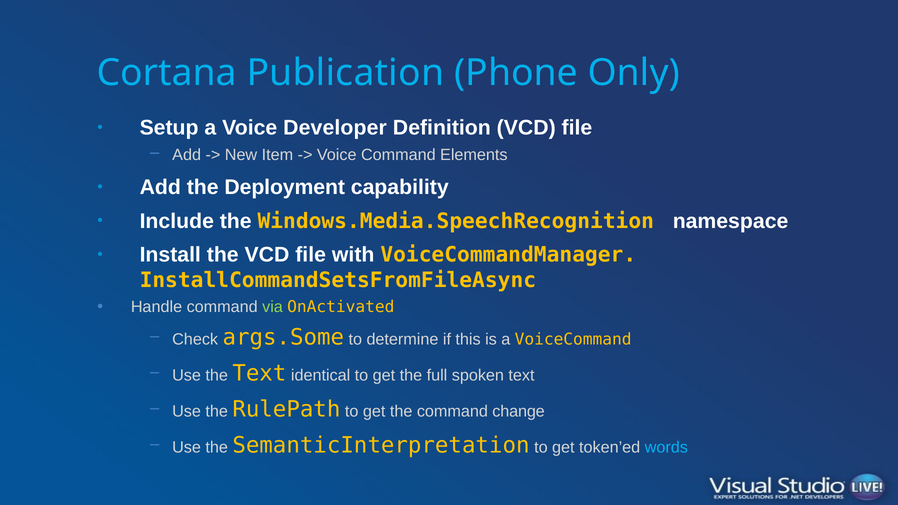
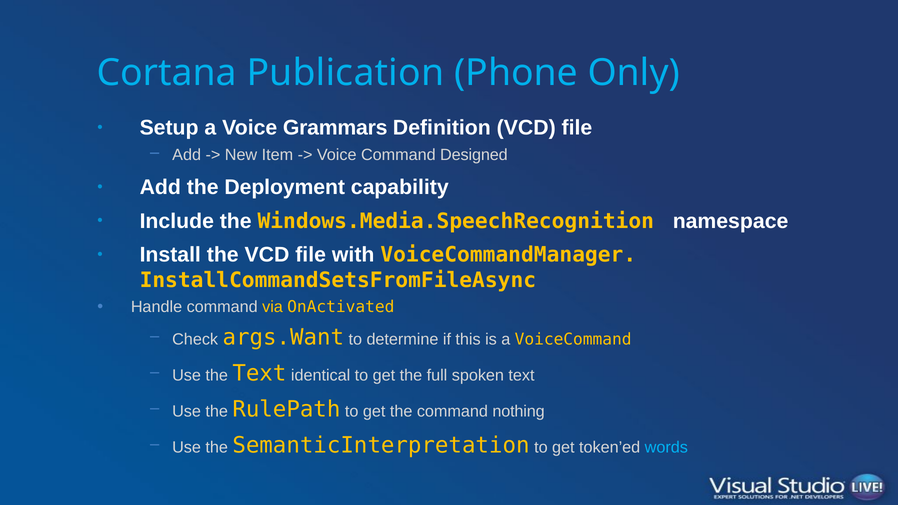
Developer: Developer -> Grammars
Elements: Elements -> Designed
via colour: light green -> yellow
args.Some: args.Some -> args.Want
change: change -> nothing
